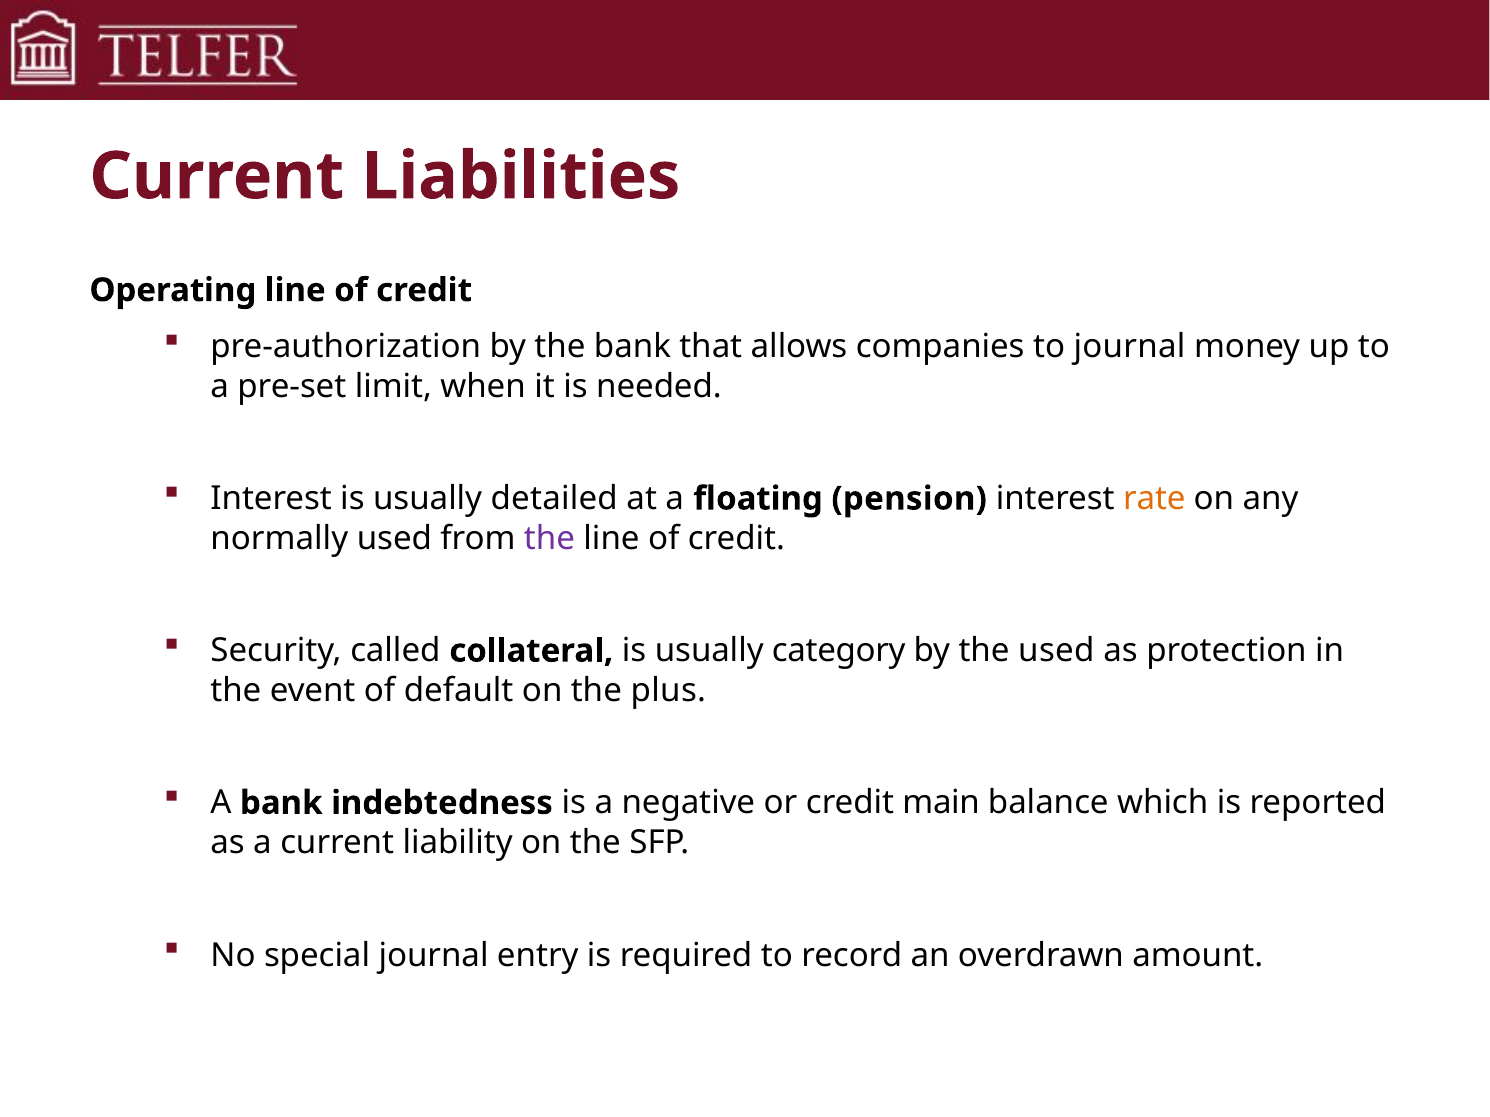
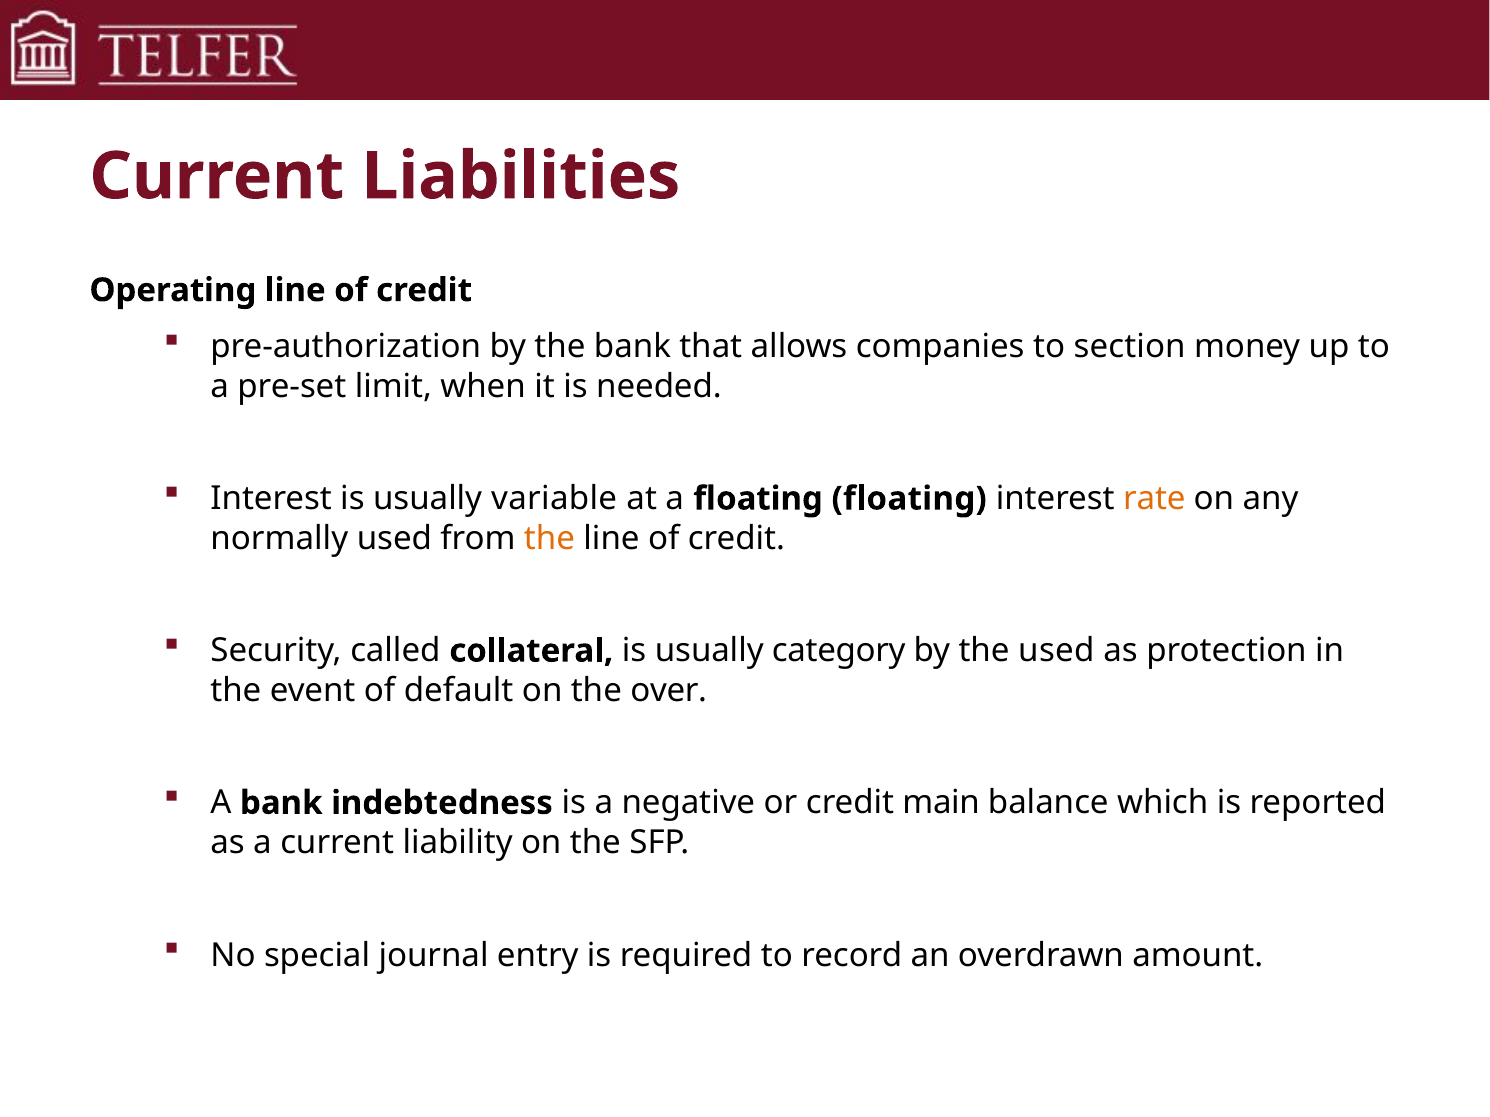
to journal: journal -> section
detailed: detailed -> variable
floating pension: pension -> floating
the at (549, 539) colour: purple -> orange
plus: plus -> over
